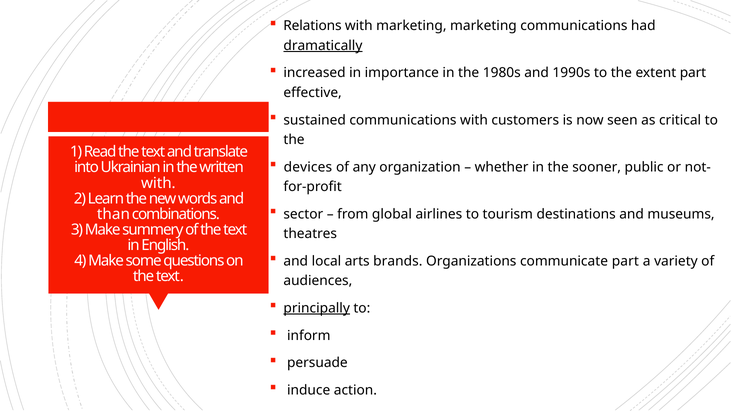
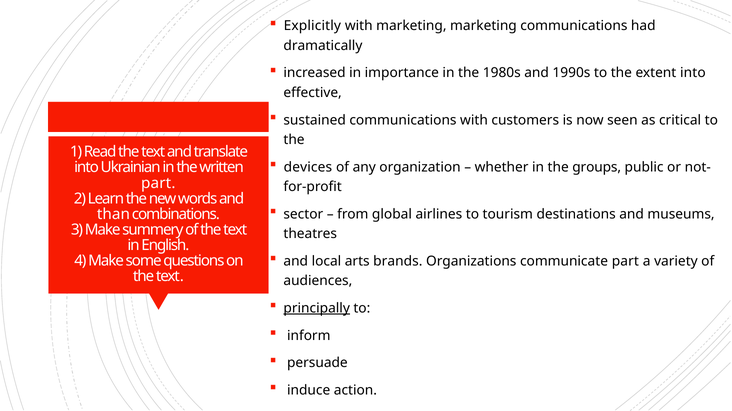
Relations: Relations -> Explicitly
dramatically underline: present -> none
extent part: part -> into
sooner: sooner -> groups
with at (158, 183): with -> part
